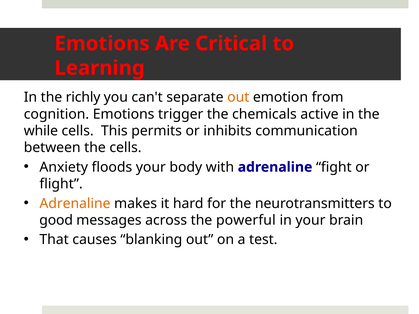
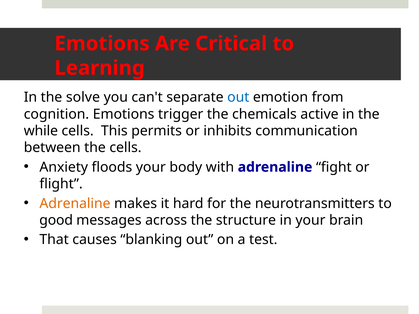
richly: richly -> solve
out at (238, 97) colour: orange -> blue
powerful: powerful -> structure
